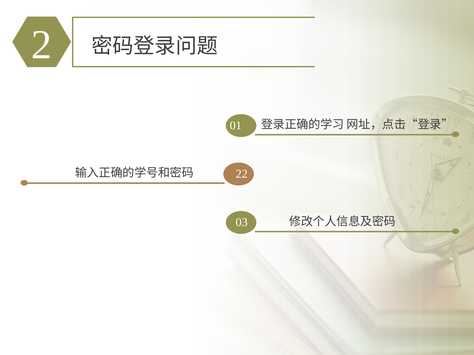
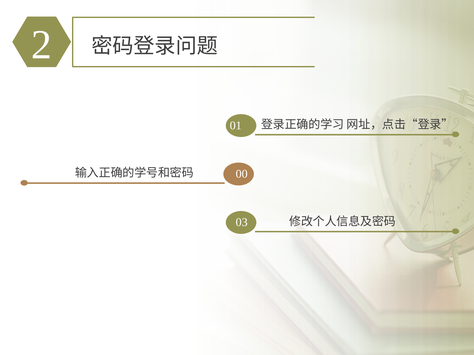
22: 22 -> 00
